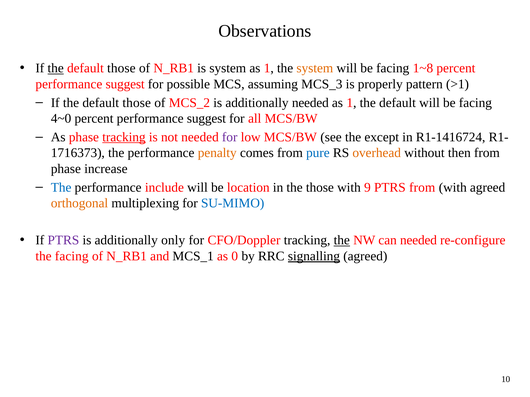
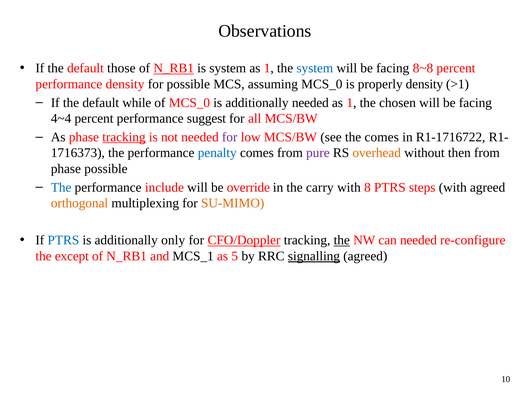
the at (56, 68) underline: present -> none
N_RB1 at (174, 68) underline: none -> present
system at (315, 68) colour: orange -> blue
1~8: 1~8 -> 8~8
suggest at (125, 84): suggest -> density
assuming MCS_3: MCS_3 -> MCS_0
properly pattern: pattern -> density
those at (137, 103): those -> while
of MCS_2: MCS_2 -> MCS_0
1 the default: default -> chosen
4~0: 4~0 -> 4~4
the except: except -> comes
R1-1416724: R1-1416724 -> R1-1716722
penalty colour: orange -> blue
pure colour: blue -> purple
phase increase: increase -> possible
location: location -> override
the those: those -> carry
9: 9 -> 8
PTRS from: from -> steps
SU-MIMO colour: blue -> orange
PTRS at (63, 241) colour: purple -> blue
CFO/Doppler underline: none -> present
the facing: facing -> except
0: 0 -> 5
